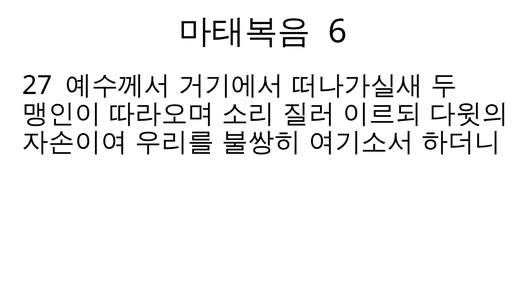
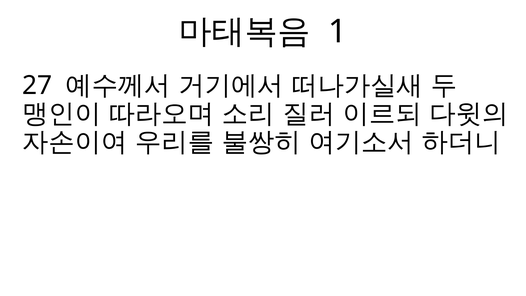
6: 6 -> 1
